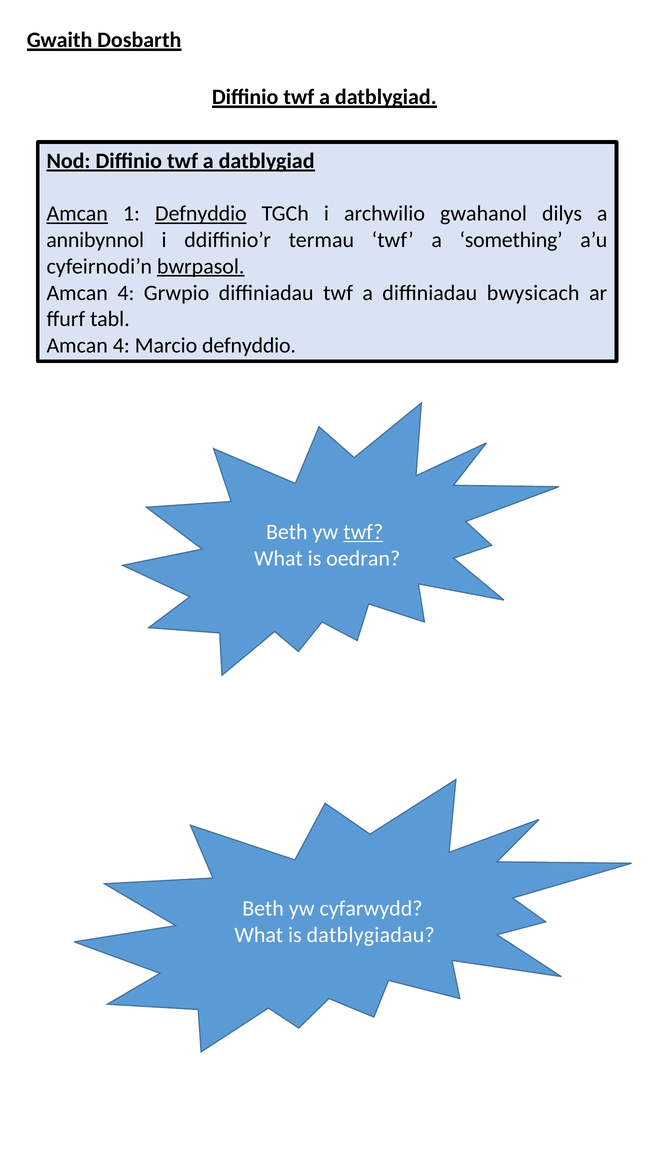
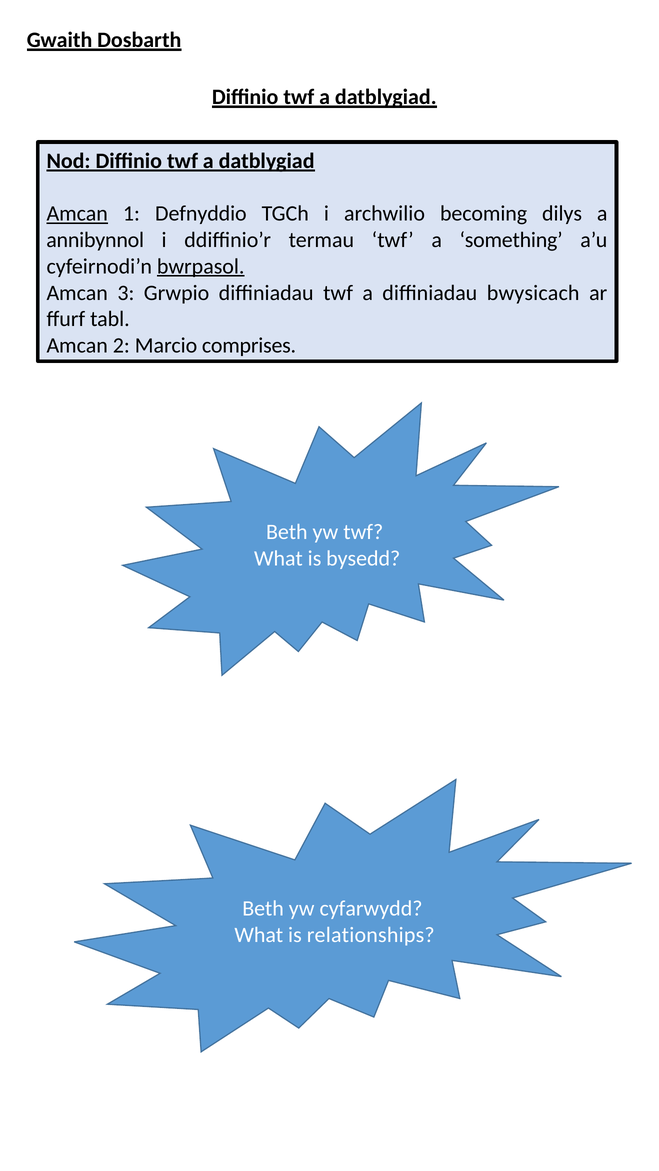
Defnyddio at (201, 214) underline: present -> none
gwahanol: gwahanol -> becoming
4 at (126, 293): 4 -> 3
4 at (121, 346): 4 -> 2
Marcio defnyddio: defnyddio -> comprises
twf at (363, 532) underline: present -> none
oedran: oedran -> bysedd
datblygiadau: datblygiadau -> relationships
